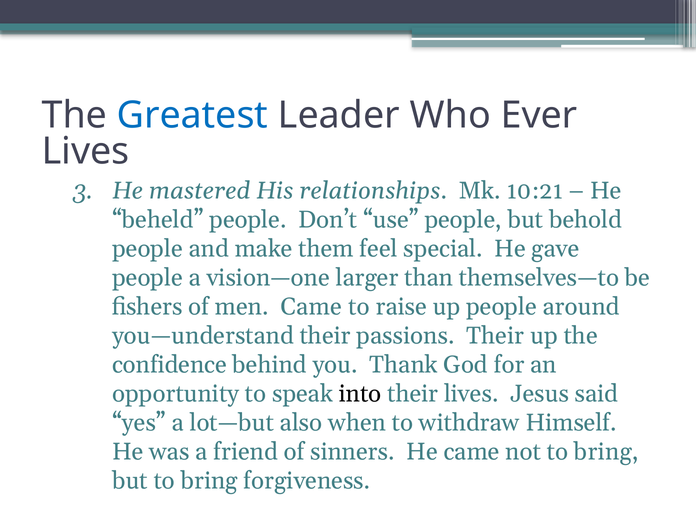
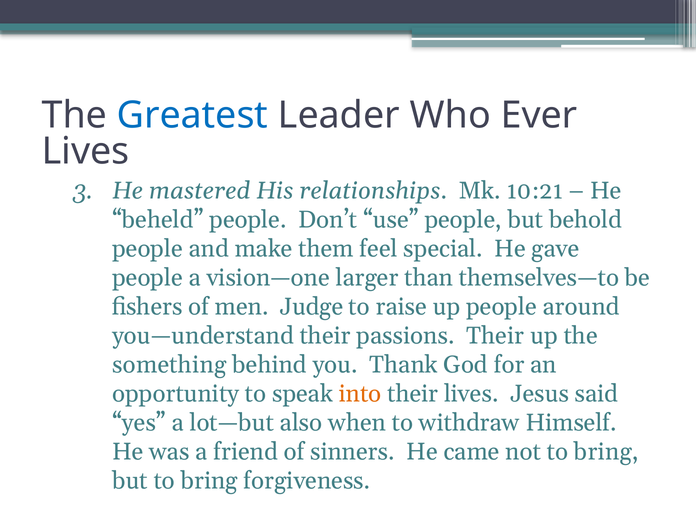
men Came: Came -> Judge
confidence: confidence -> something
into colour: black -> orange
